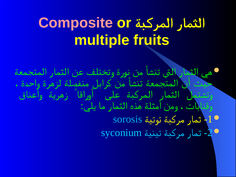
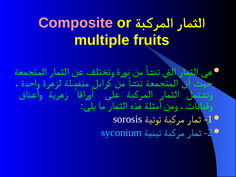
sorosis colour: light blue -> white
